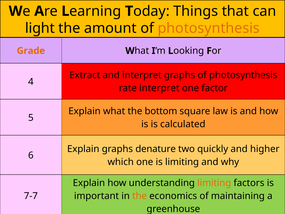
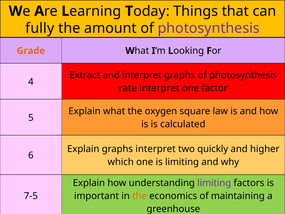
light: light -> fully
photosynthesis at (209, 28) colour: orange -> purple
bottom: bottom -> oxygen
graphs denature: denature -> interpret
limiting at (214, 183) colour: orange -> purple
7-7: 7-7 -> 7-5
